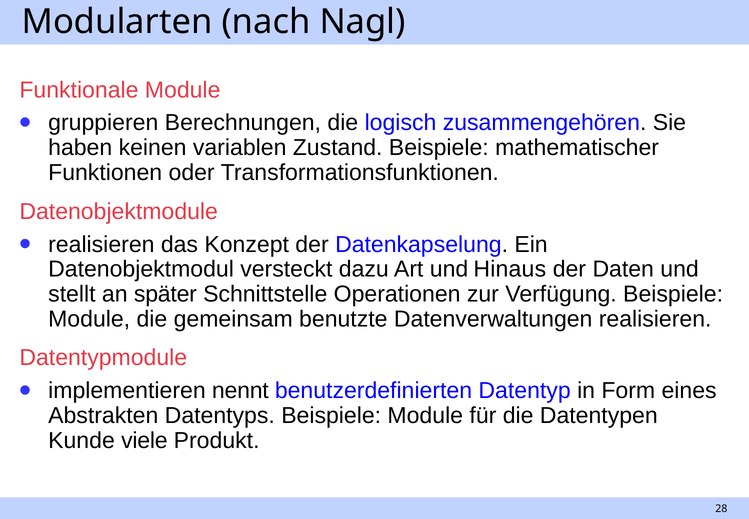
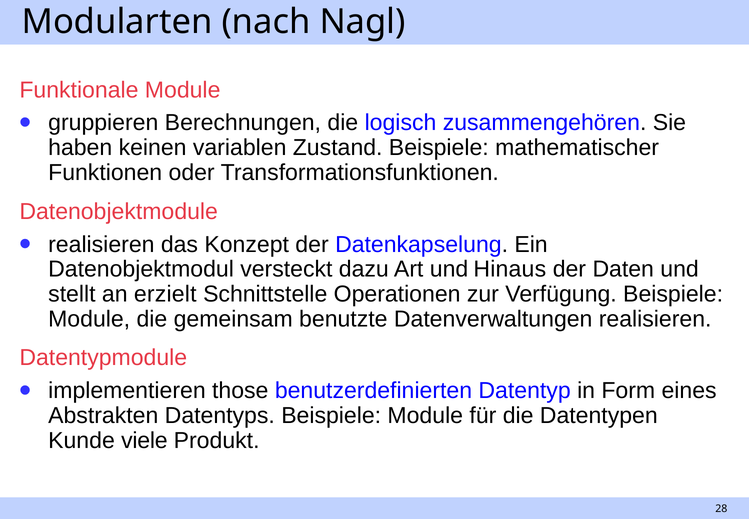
später: später -> erzielt
nennt: nennt -> those
